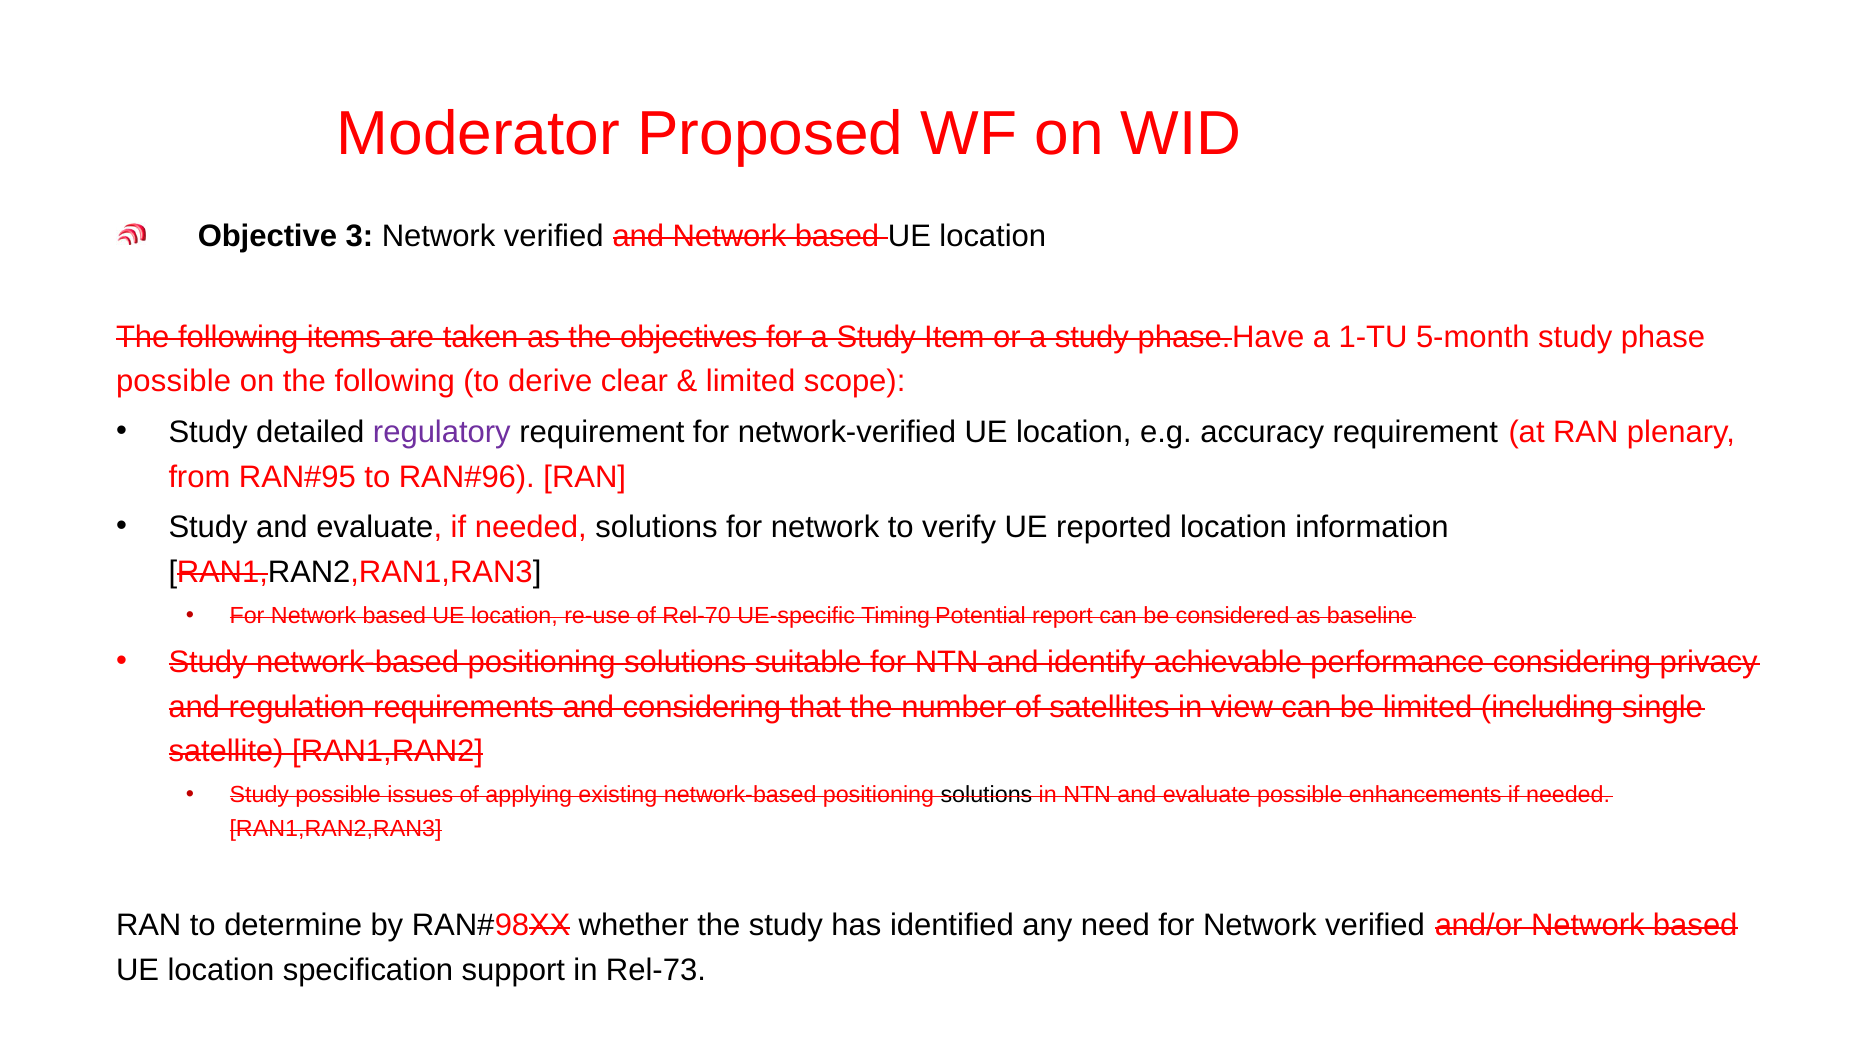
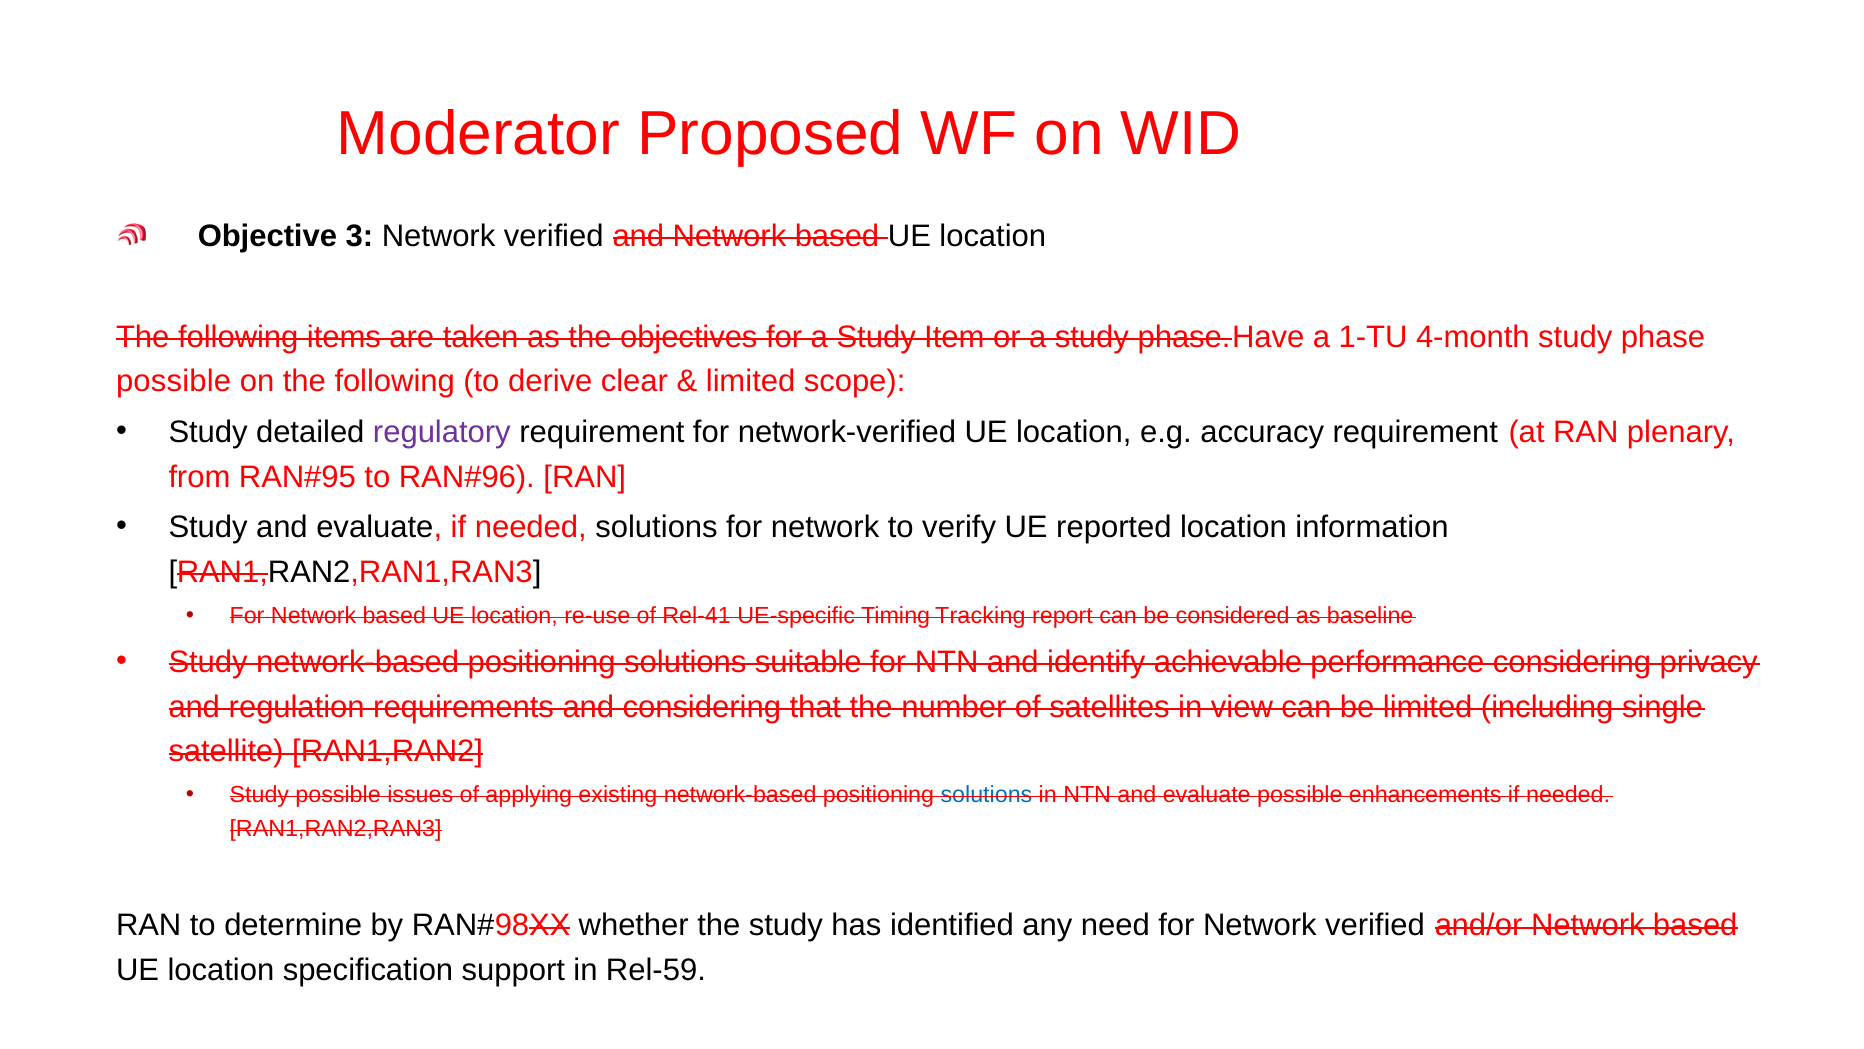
5-month: 5-month -> 4-month
Rel-70: Rel-70 -> Rel-41
Potential: Potential -> Tracking
solutions at (986, 795) colour: black -> blue
Rel-73: Rel-73 -> Rel-59
